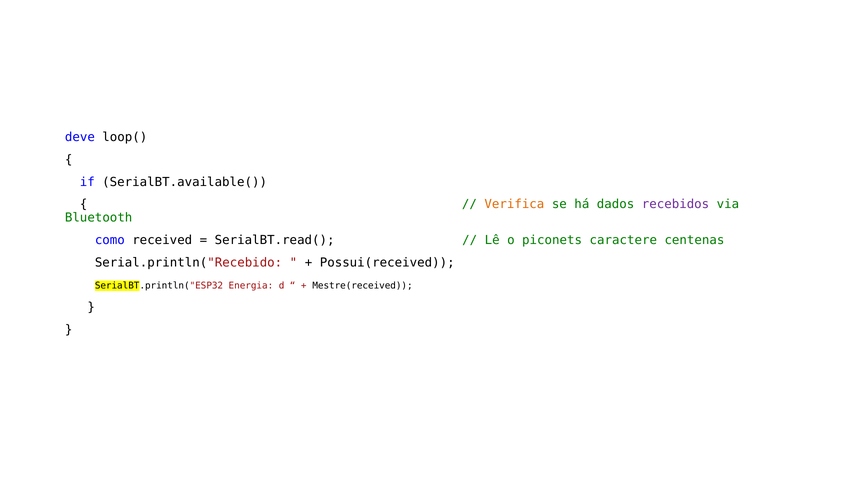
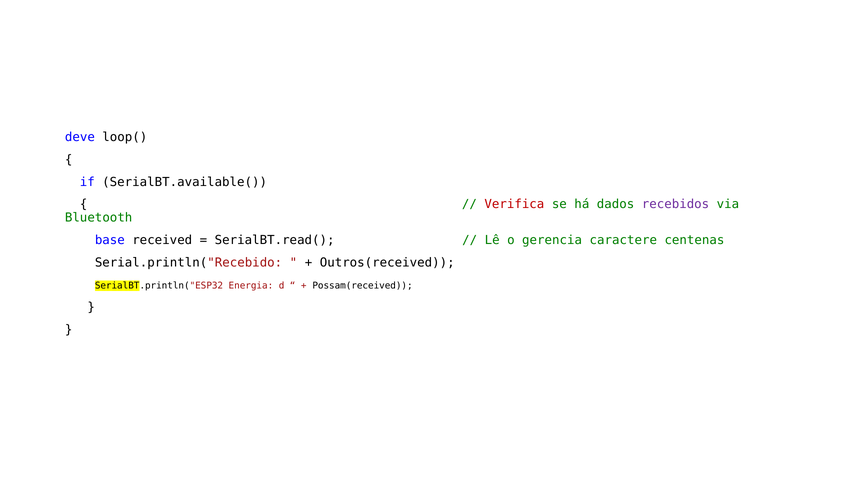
Verifica colour: orange -> red
como: como -> base
piconets: piconets -> gerencia
Possui(received: Possui(received -> Outros(received
Mestre(received: Mestre(received -> Possam(received
